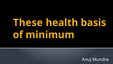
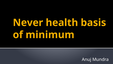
These: These -> Never
